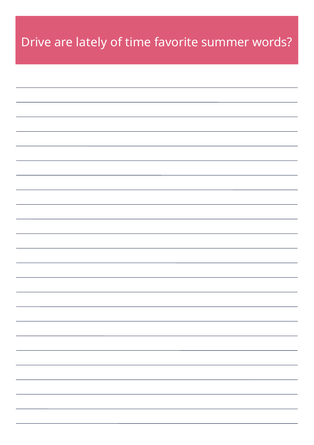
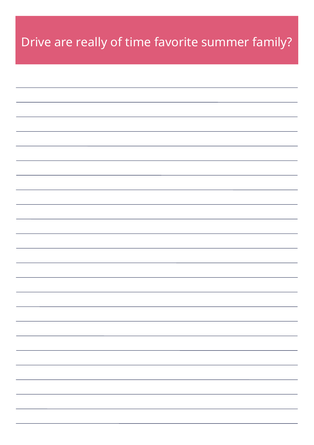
lately: lately -> really
words: words -> family
